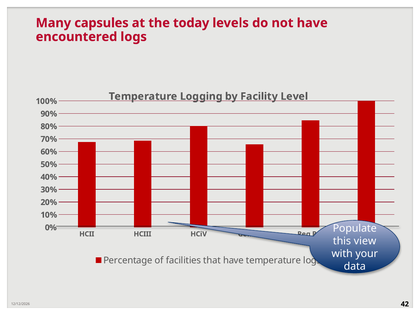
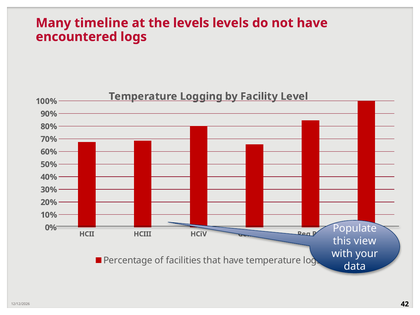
capsules: capsules -> timeline
the today: today -> levels
